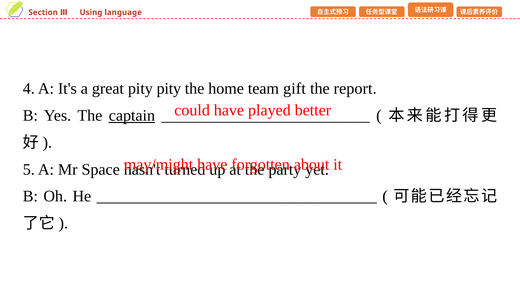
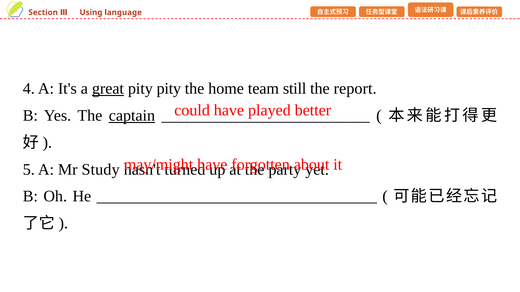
great underline: none -> present
gift: gift -> still
Space: Space -> Study
